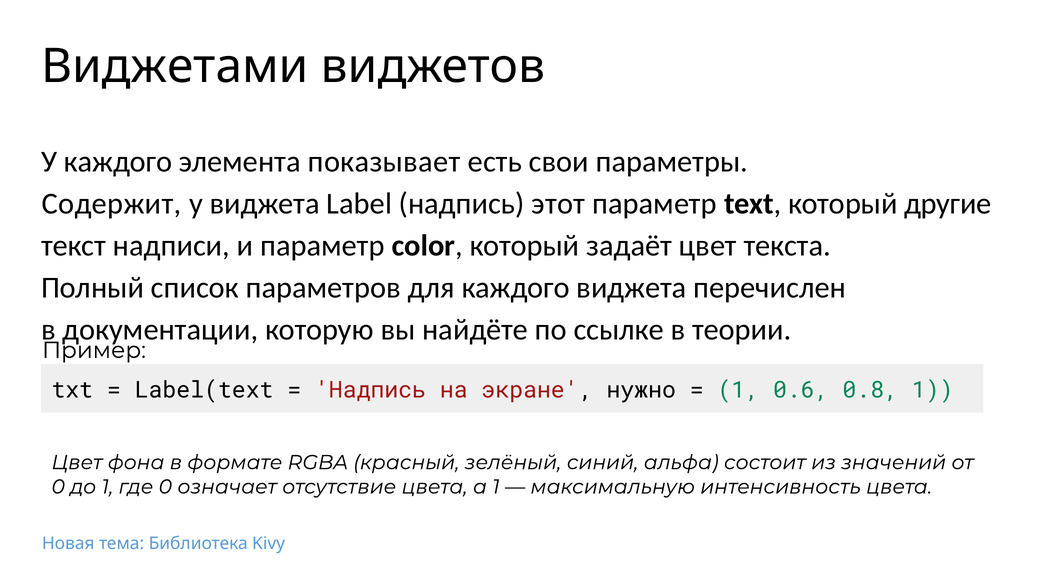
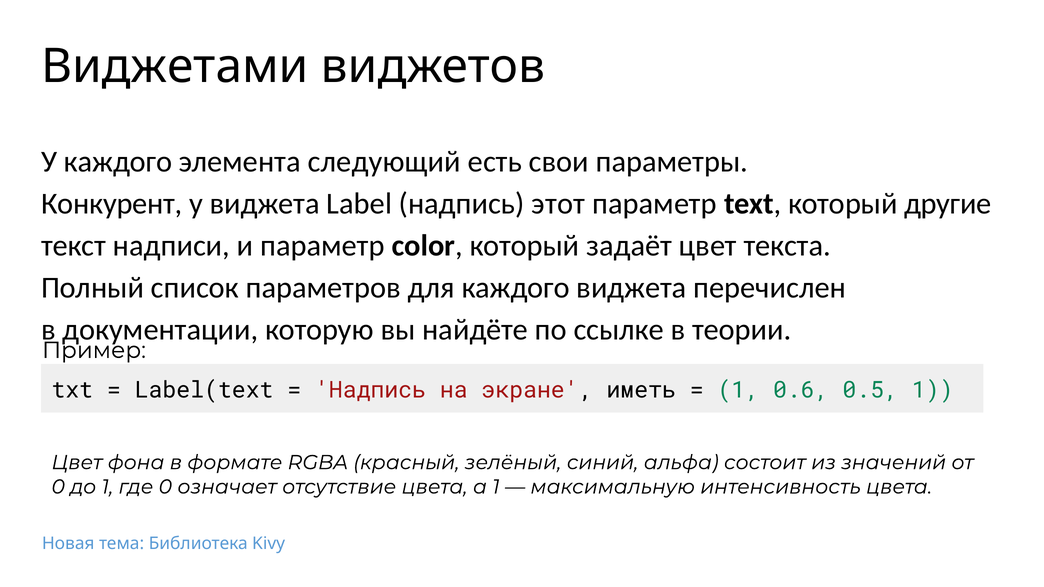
показывает: показывает -> следующий
Содержит: Содержит -> Конкурент
нужно: нужно -> иметь
0.8: 0.8 -> 0.5
